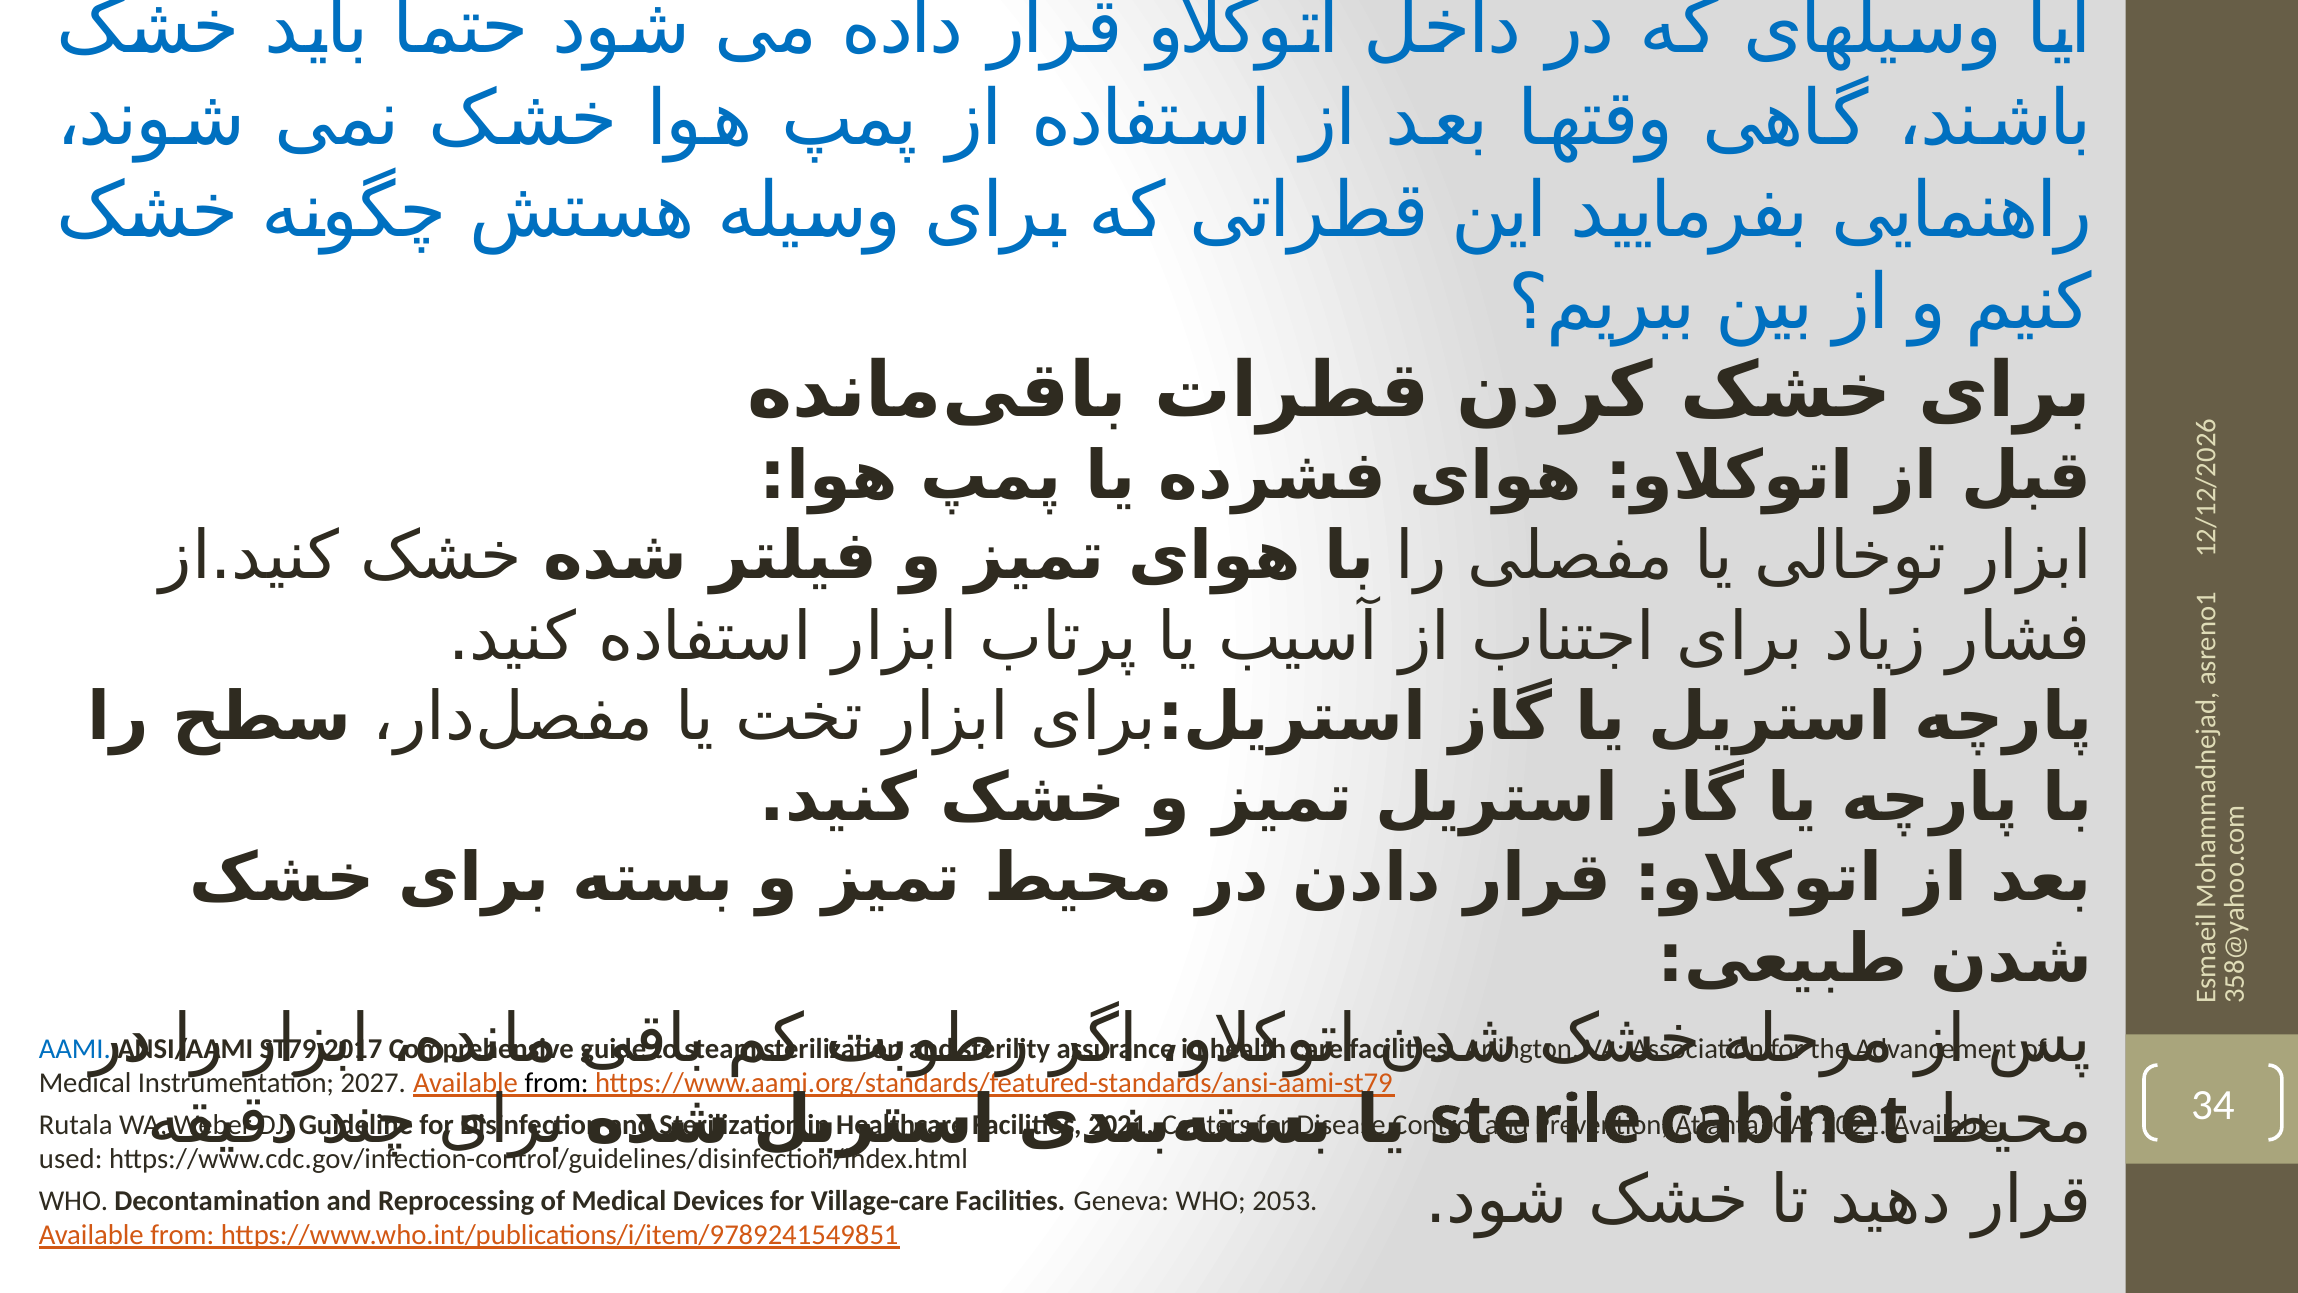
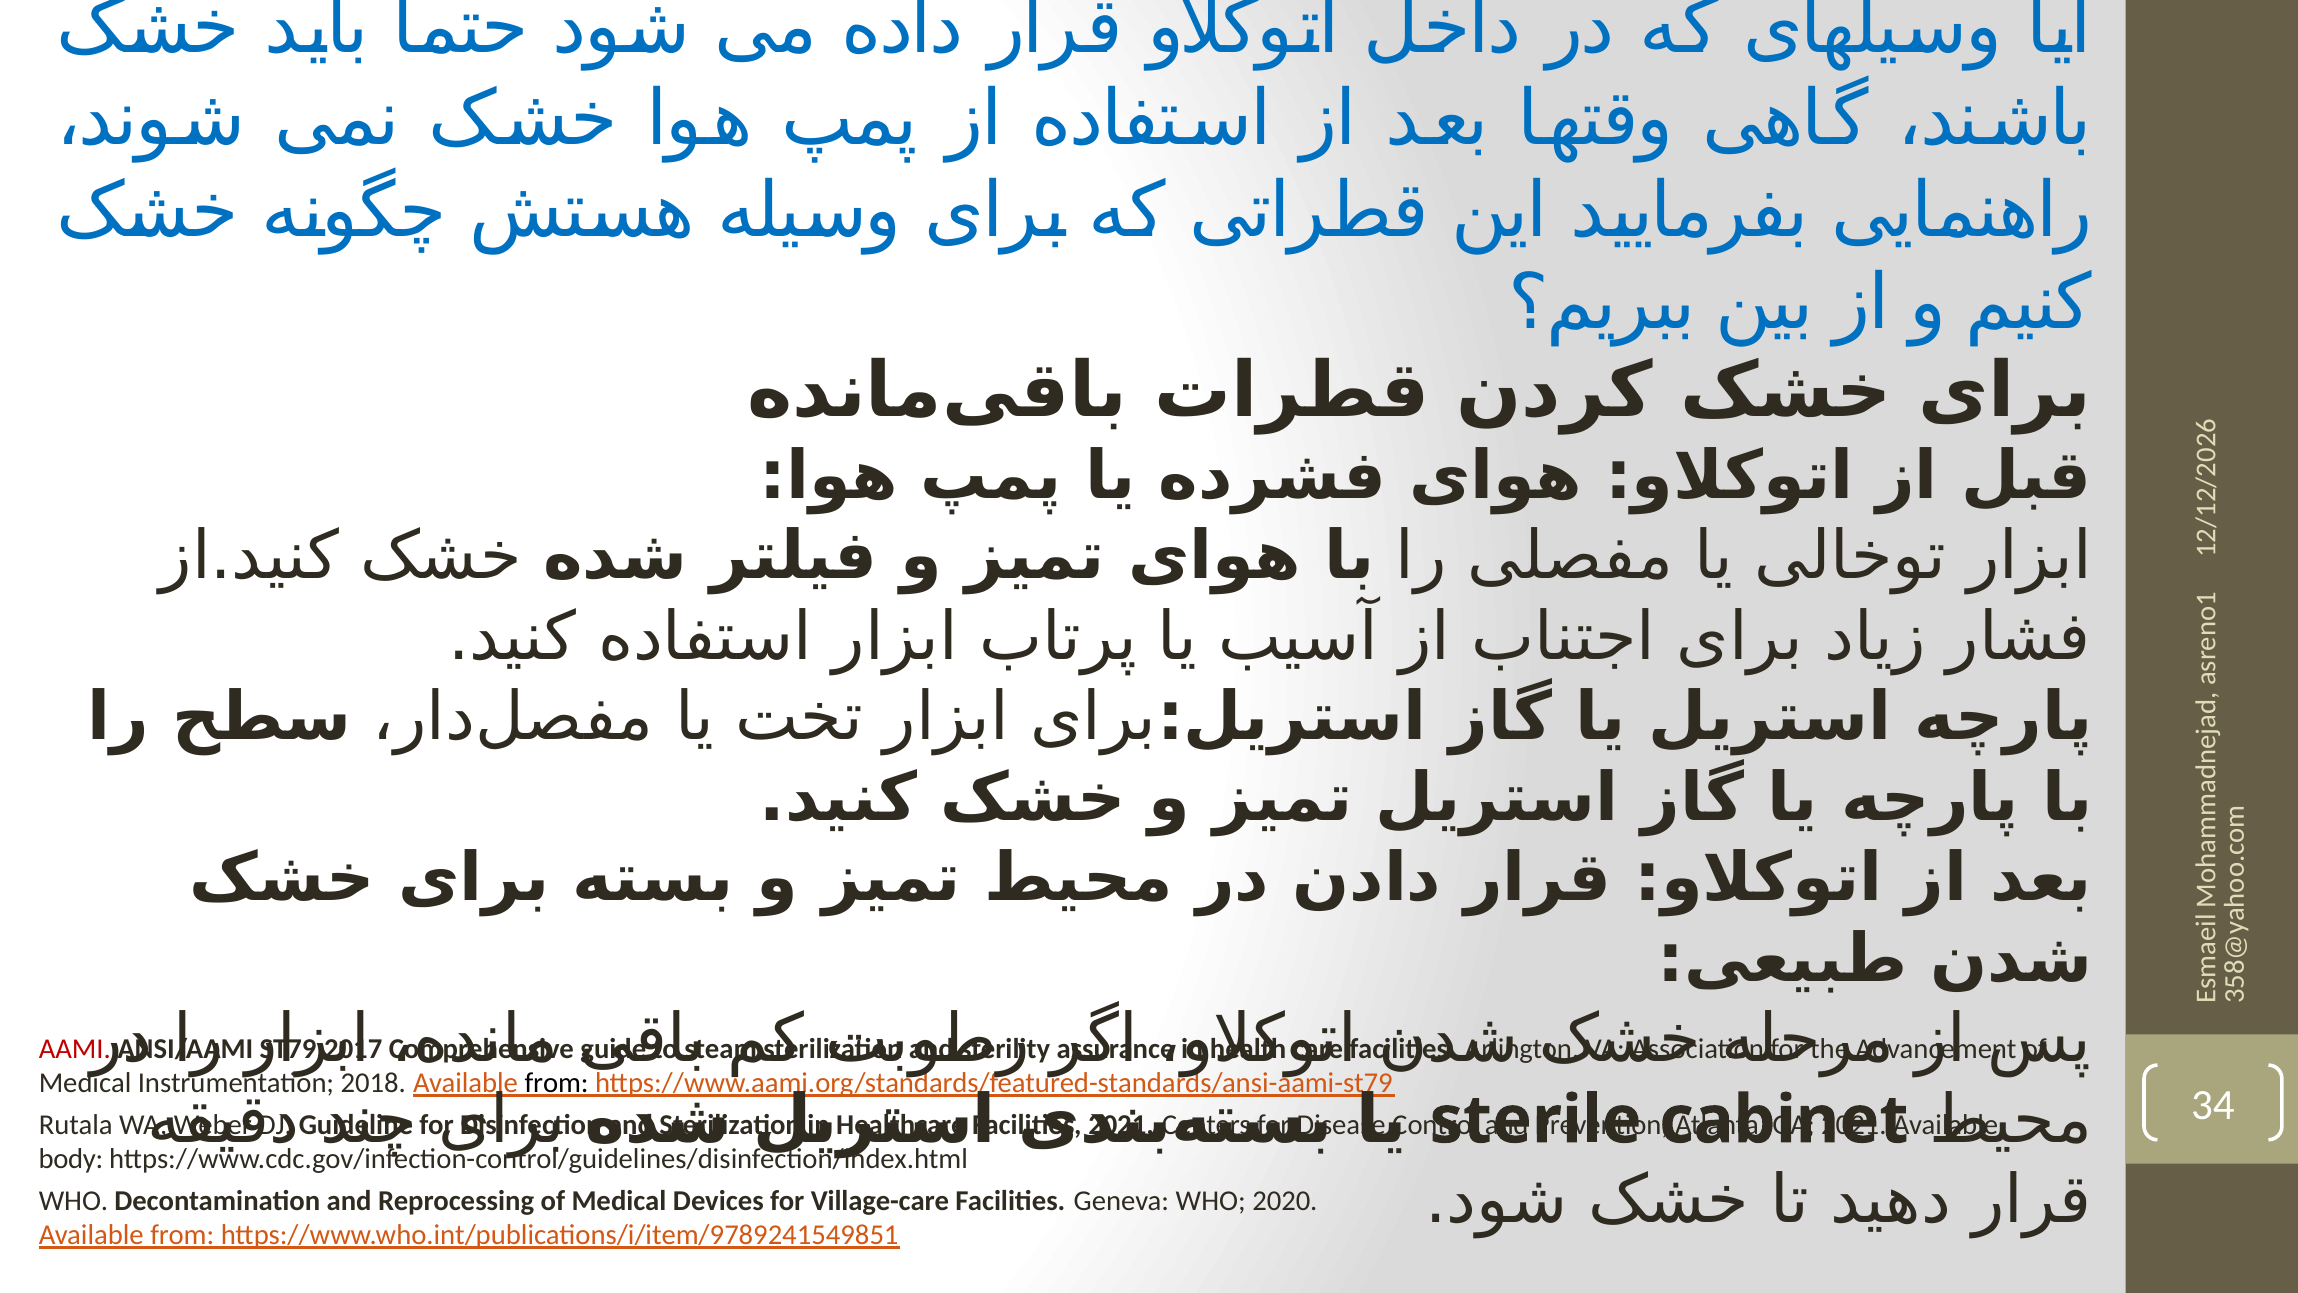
AAMI colour: blue -> red
2027: 2027 -> 2018
used: used -> body
2053: 2053 -> 2020
